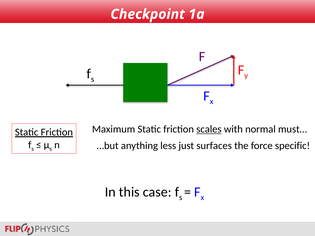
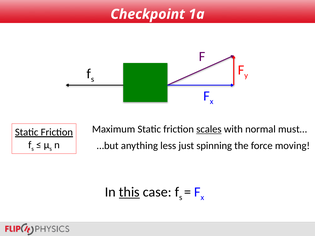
surfaces: surfaces -> spinning
specific: specific -> moving
this underline: none -> present
